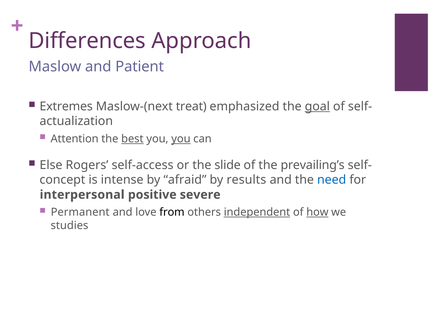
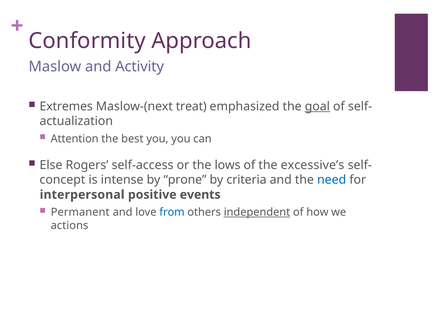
Differences: Differences -> Conformity
Patient: Patient -> Activity
best underline: present -> none
you at (181, 139) underline: present -> none
slide: slide -> lows
prevailing’s: prevailing’s -> excessive’s
afraid: afraid -> prone
results: results -> criteria
severe: severe -> events
from colour: black -> blue
how underline: present -> none
studies: studies -> actions
